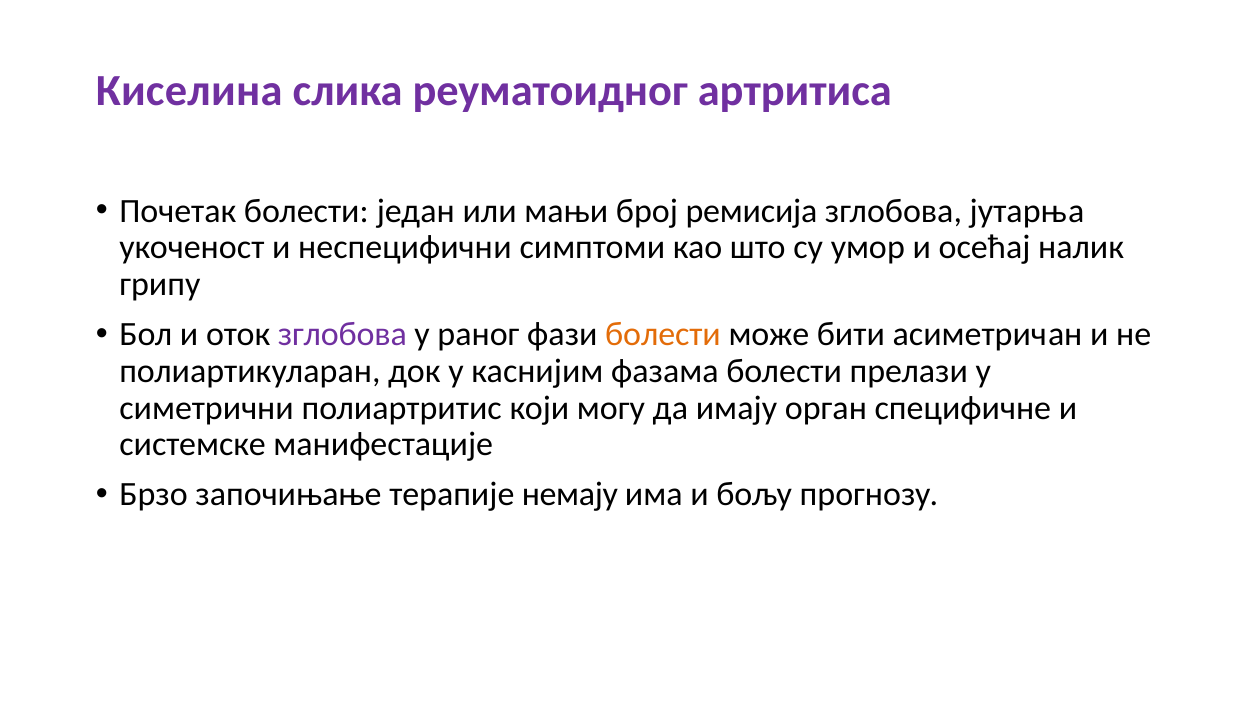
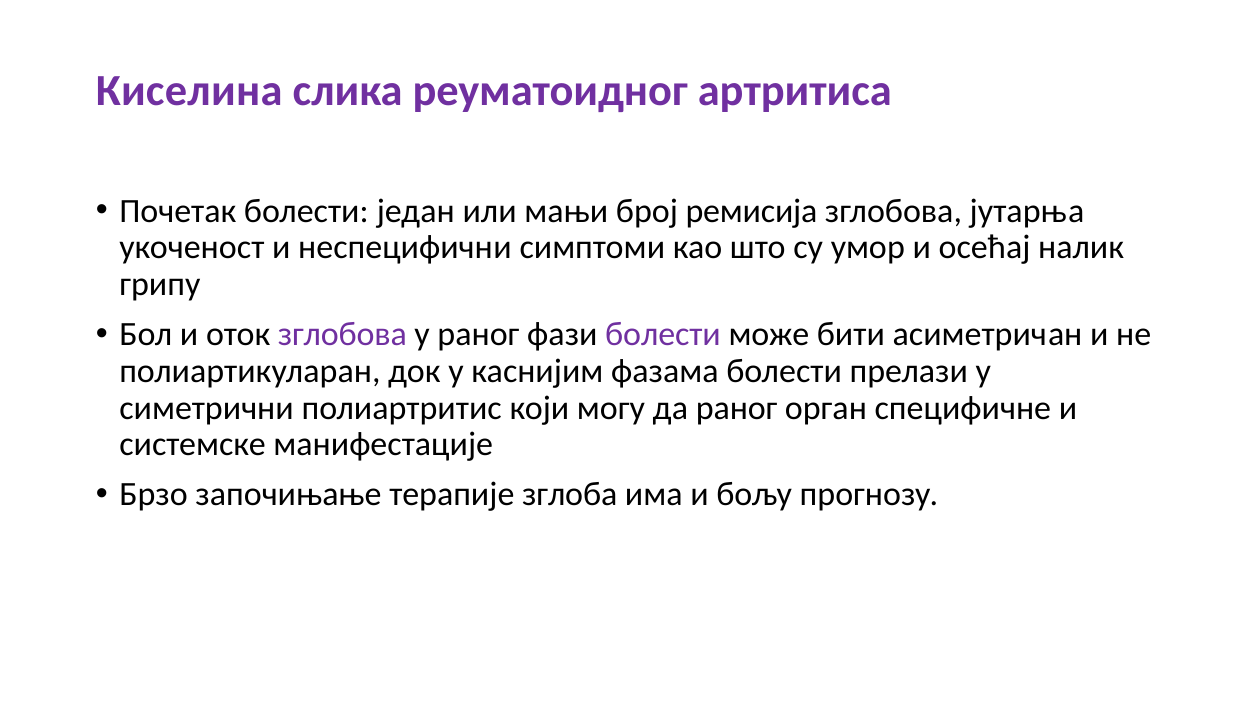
болести at (663, 335) colour: orange -> purple
да имају: имају -> раног
немају: немају -> зглоба
